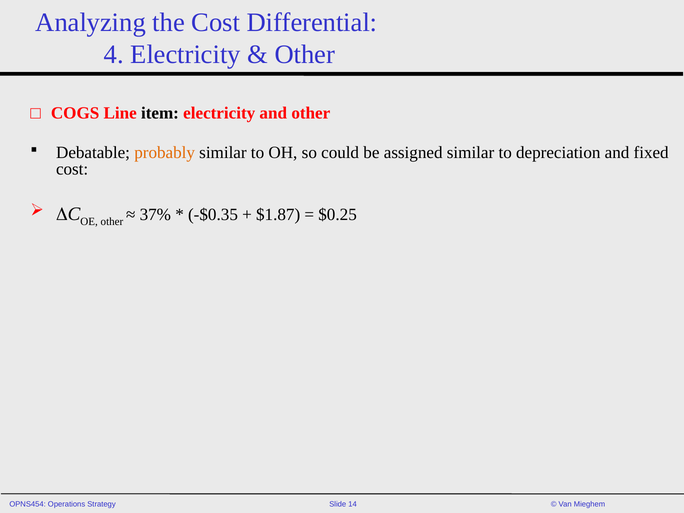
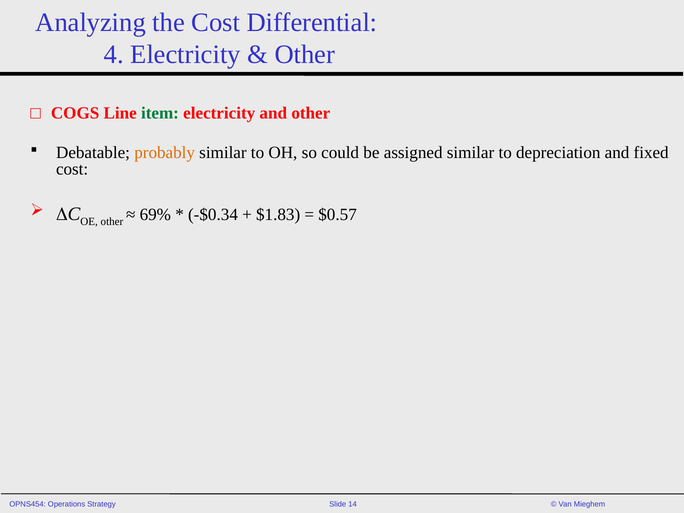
item colour: black -> green
37%: 37% -> 69%
-$0.35: -$0.35 -> -$0.34
$1.87: $1.87 -> $1.83
$0.25: $0.25 -> $0.57
